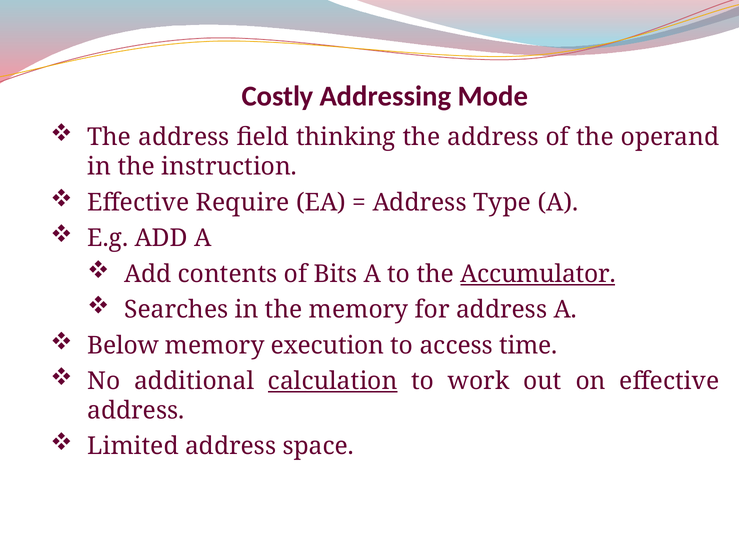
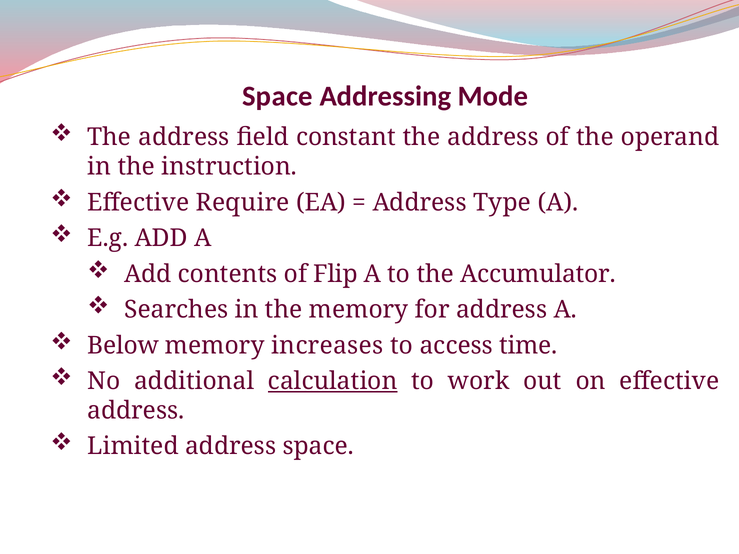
Costly at (278, 96): Costly -> Space
thinking: thinking -> constant
Bits: Bits -> Flip
Accumulator underline: present -> none
execution: execution -> increases
